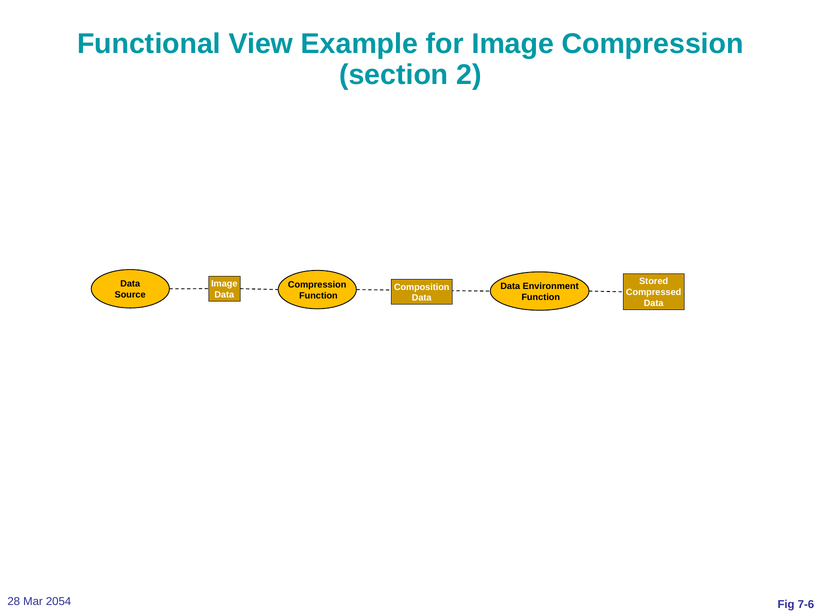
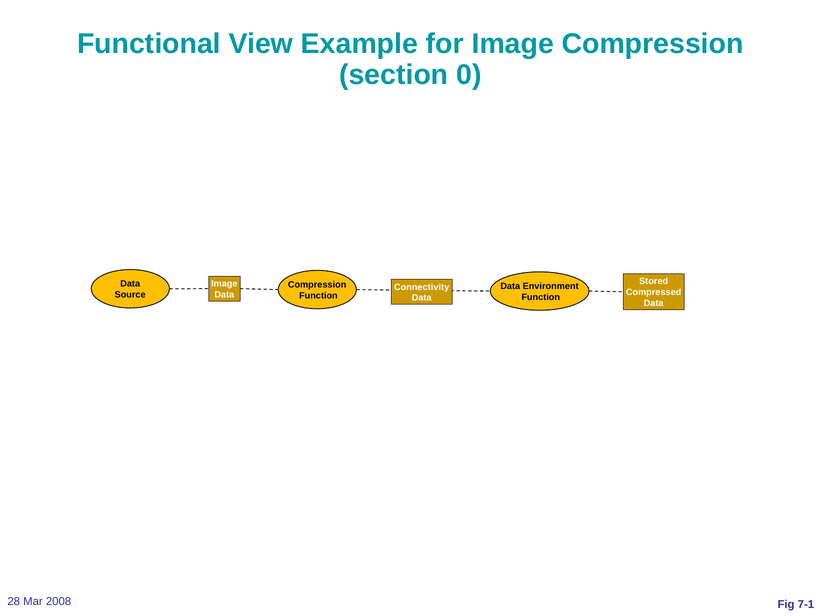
2: 2 -> 0
Composition: Composition -> Connectivity
2054: 2054 -> 2008
7-6: 7-6 -> 7-1
